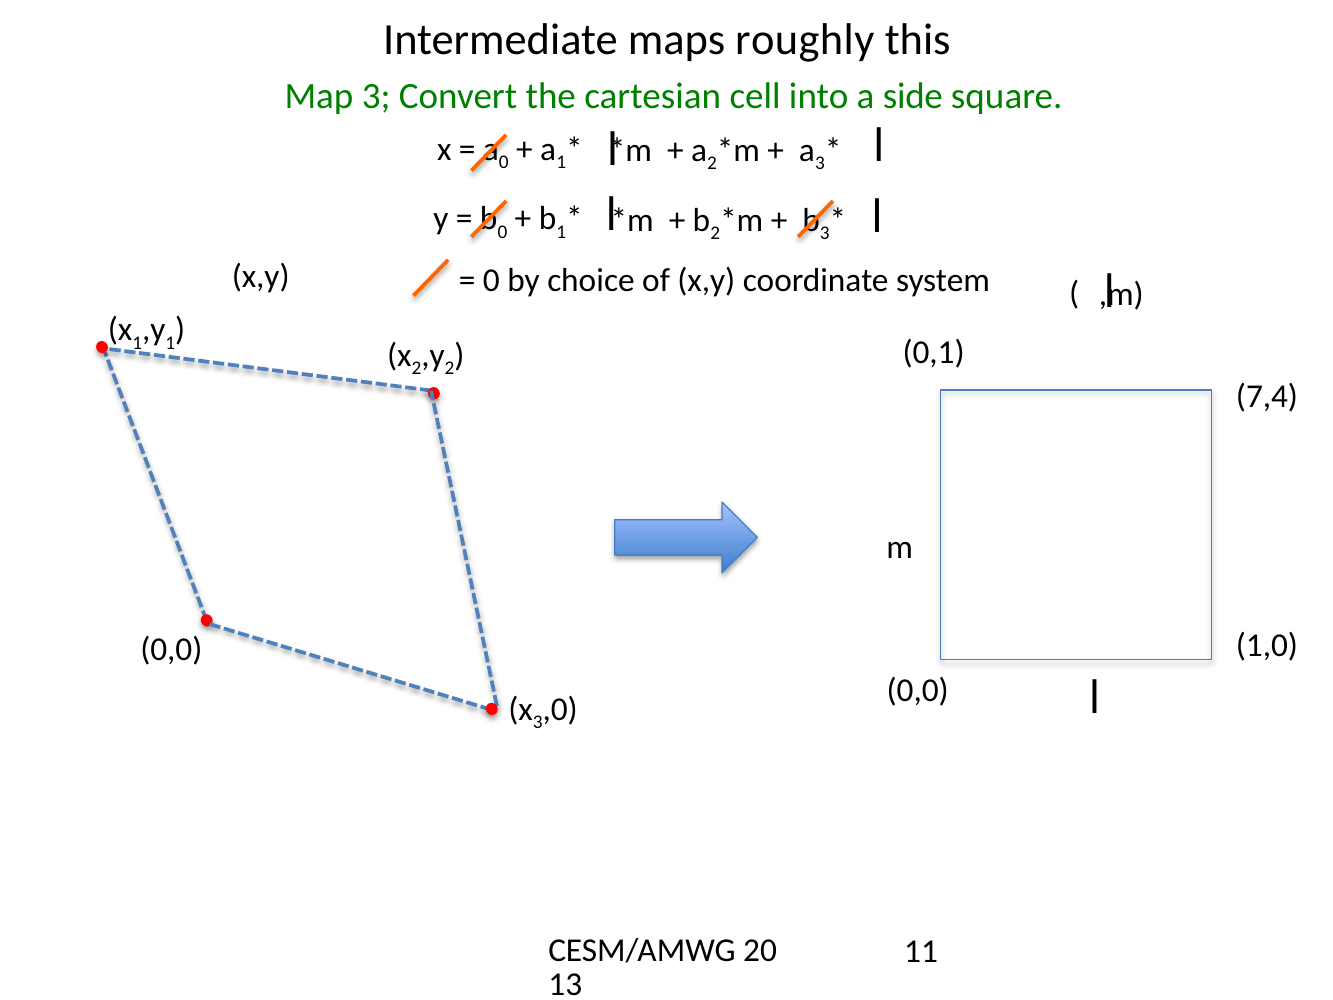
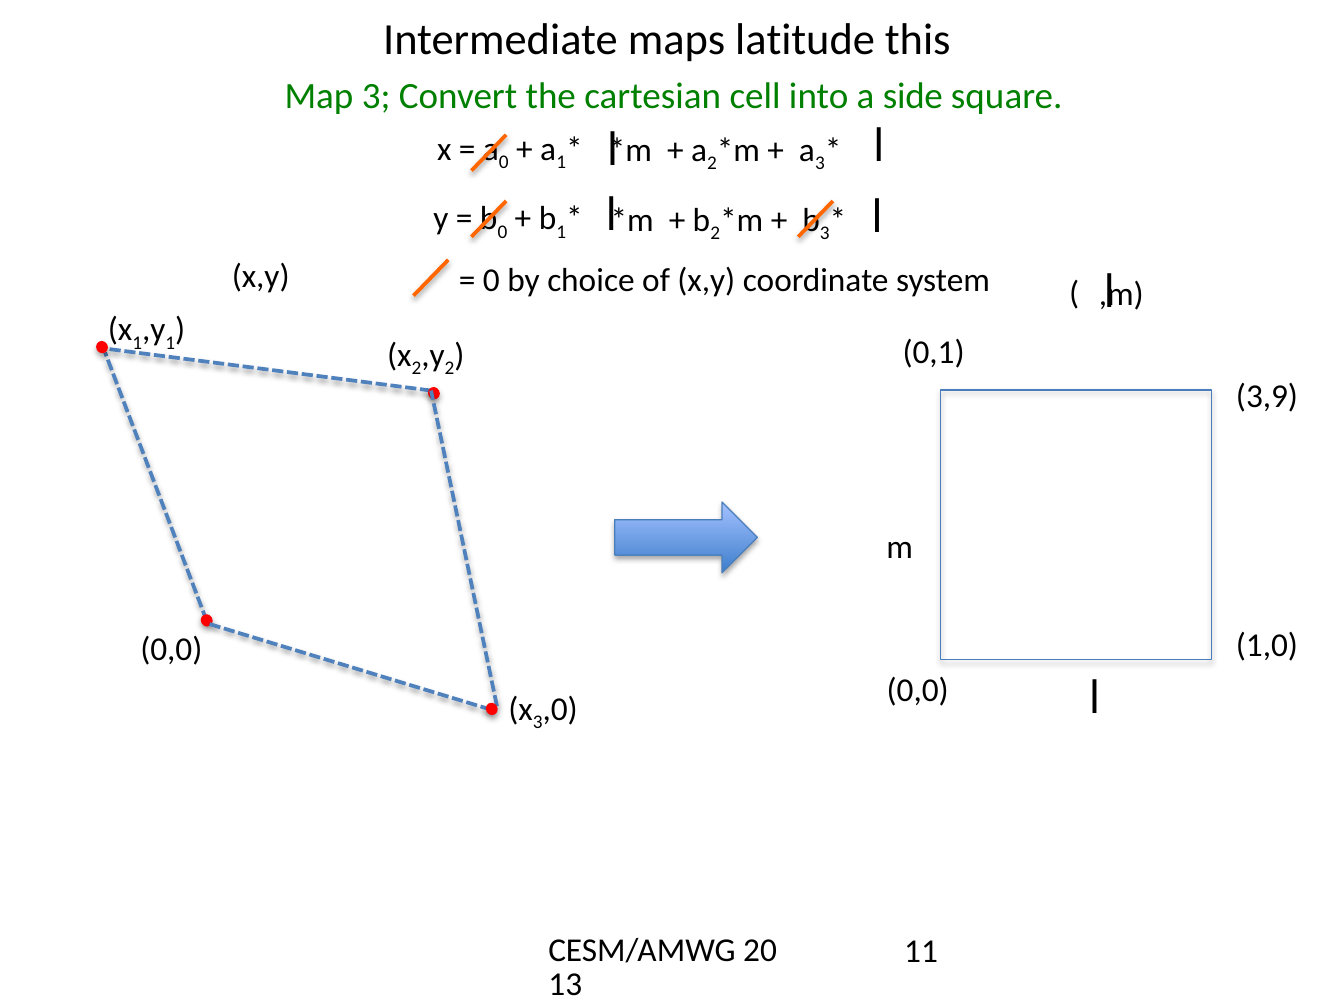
roughly: roughly -> latitude
7,4: 7,4 -> 3,9
